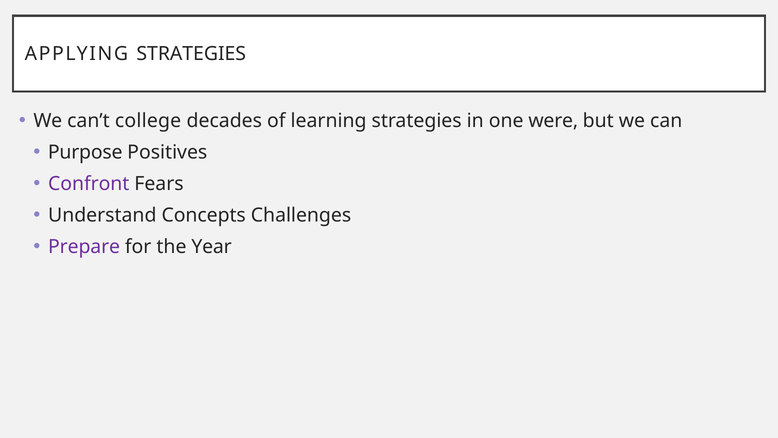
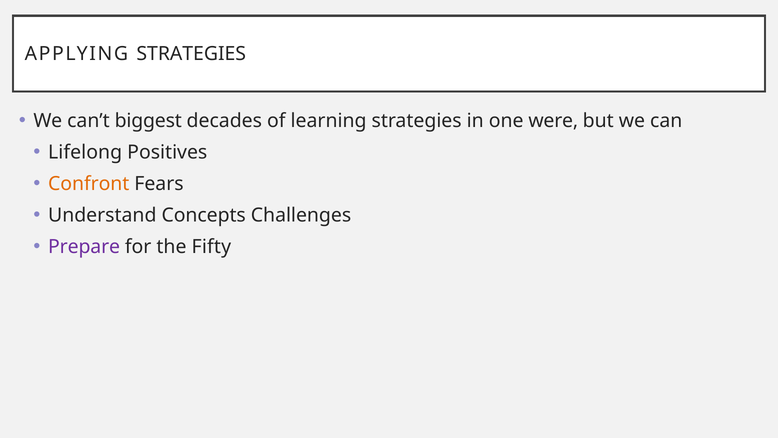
college: college -> biggest
Purpose: Purpose -> Lifelong
Confront colour: purple -> orange
Year: Year -> Fifty
